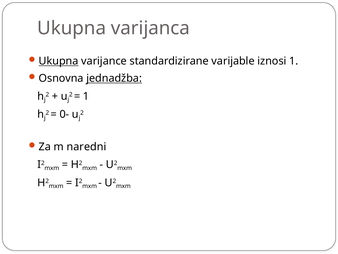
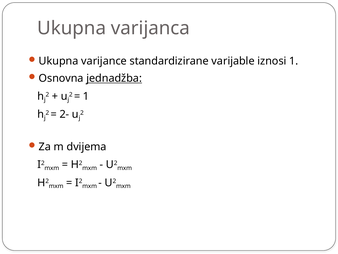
Ukupna at (59, 61) underline: present -> none
0-: 0- -> 2-
naredni: naredni -> dvijema
